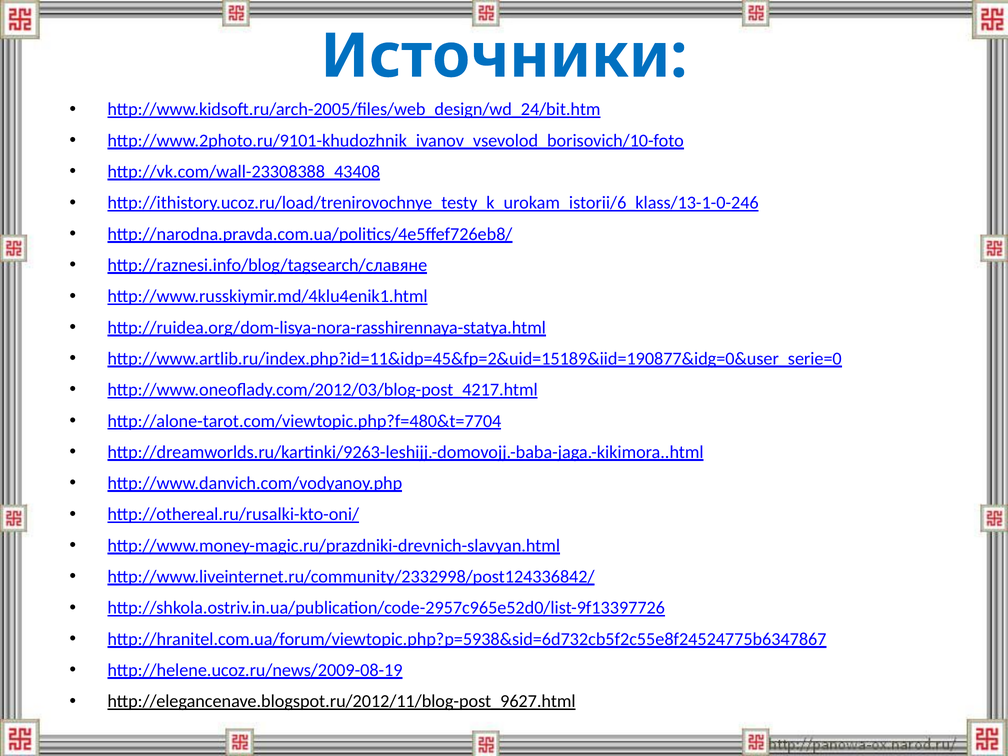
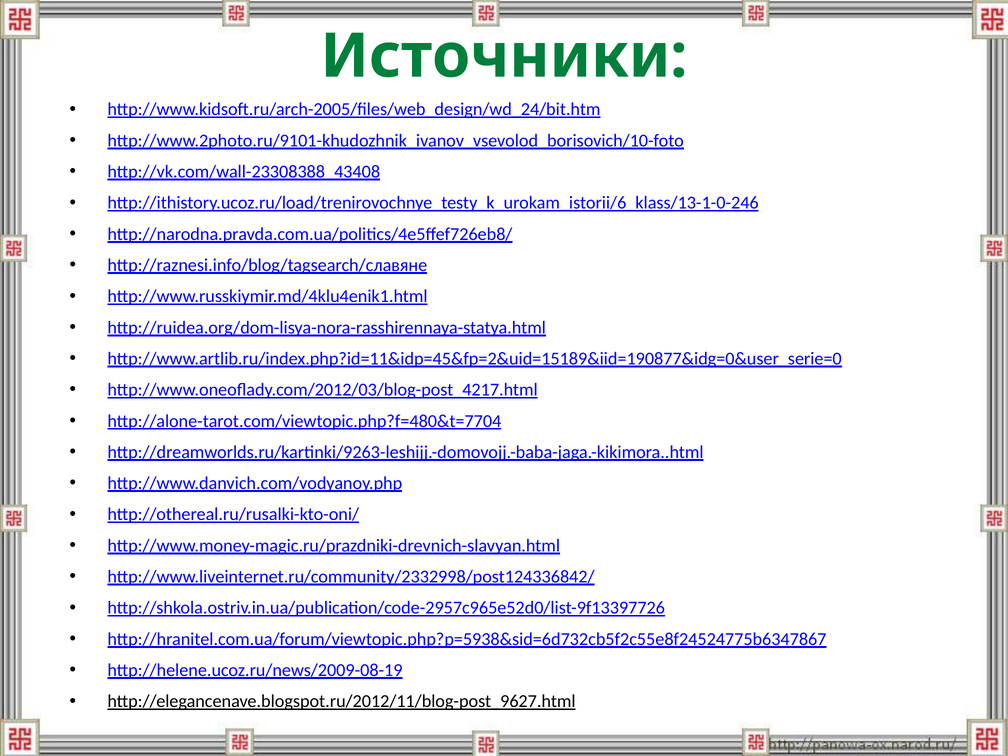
Источники colour: blue -> green
